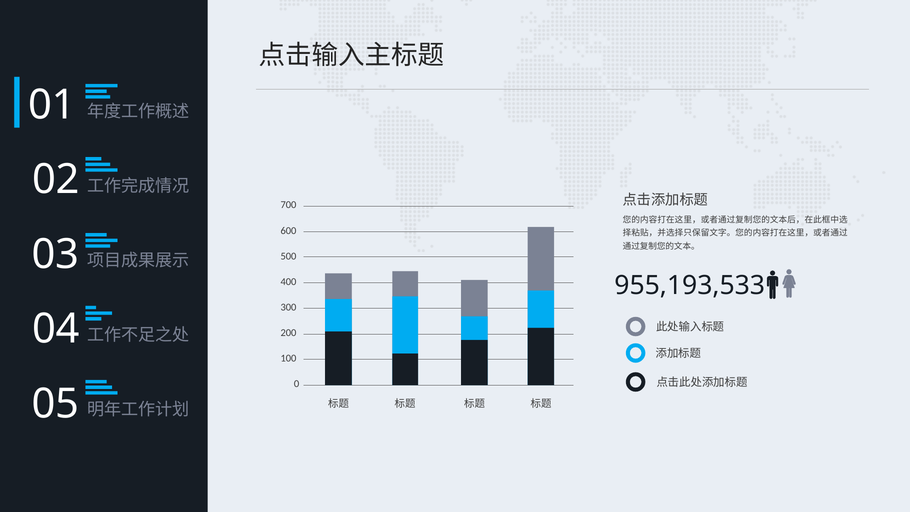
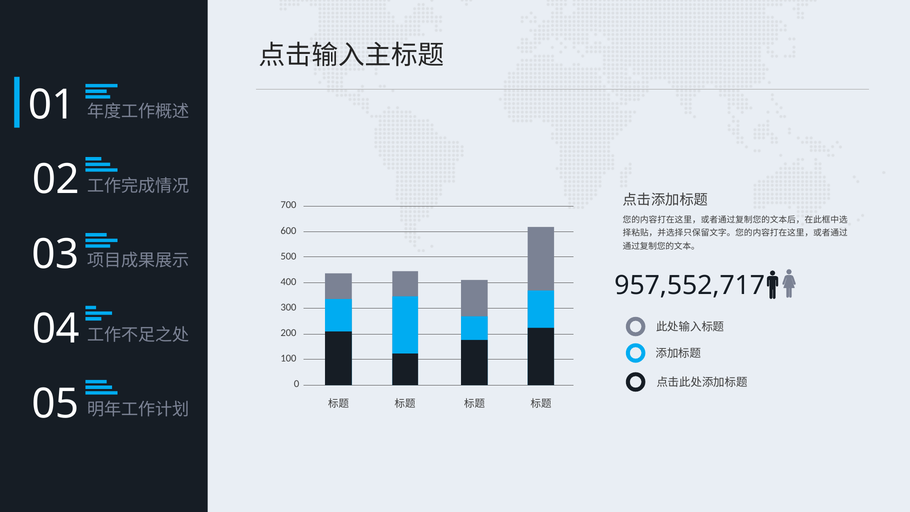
955,193,533: 955,193,533 -> 957,552,717
